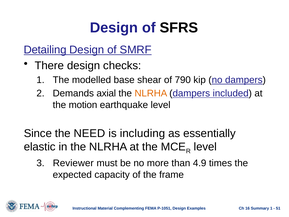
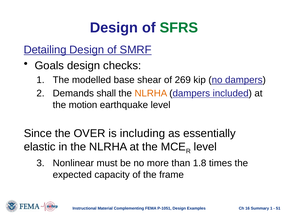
SFRS colour: black -> green
There: There -> Goals
790: 790 -> 269
axial: axial -> shall
NEED: NEED -> OVER
Reviewer: Reviewer -> Nonlinear
4.9: 4.9 -> 1.8
